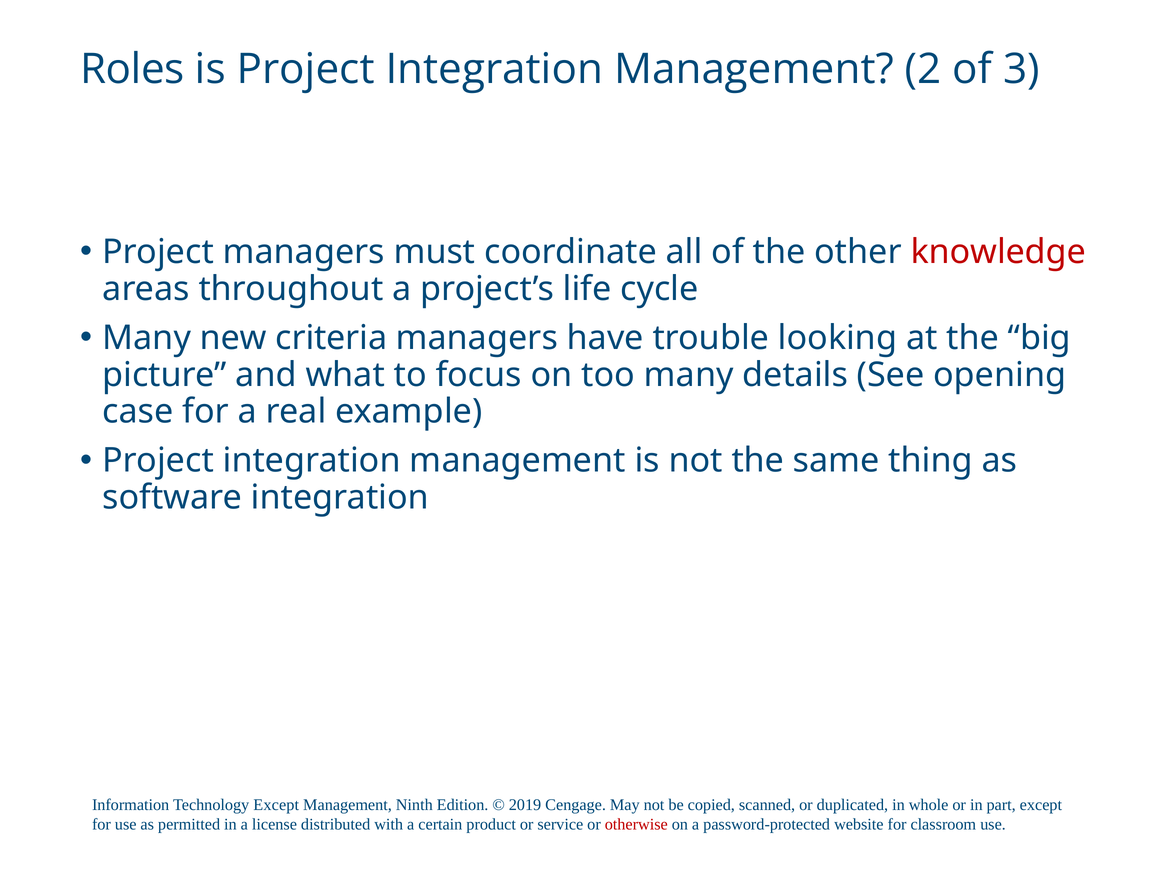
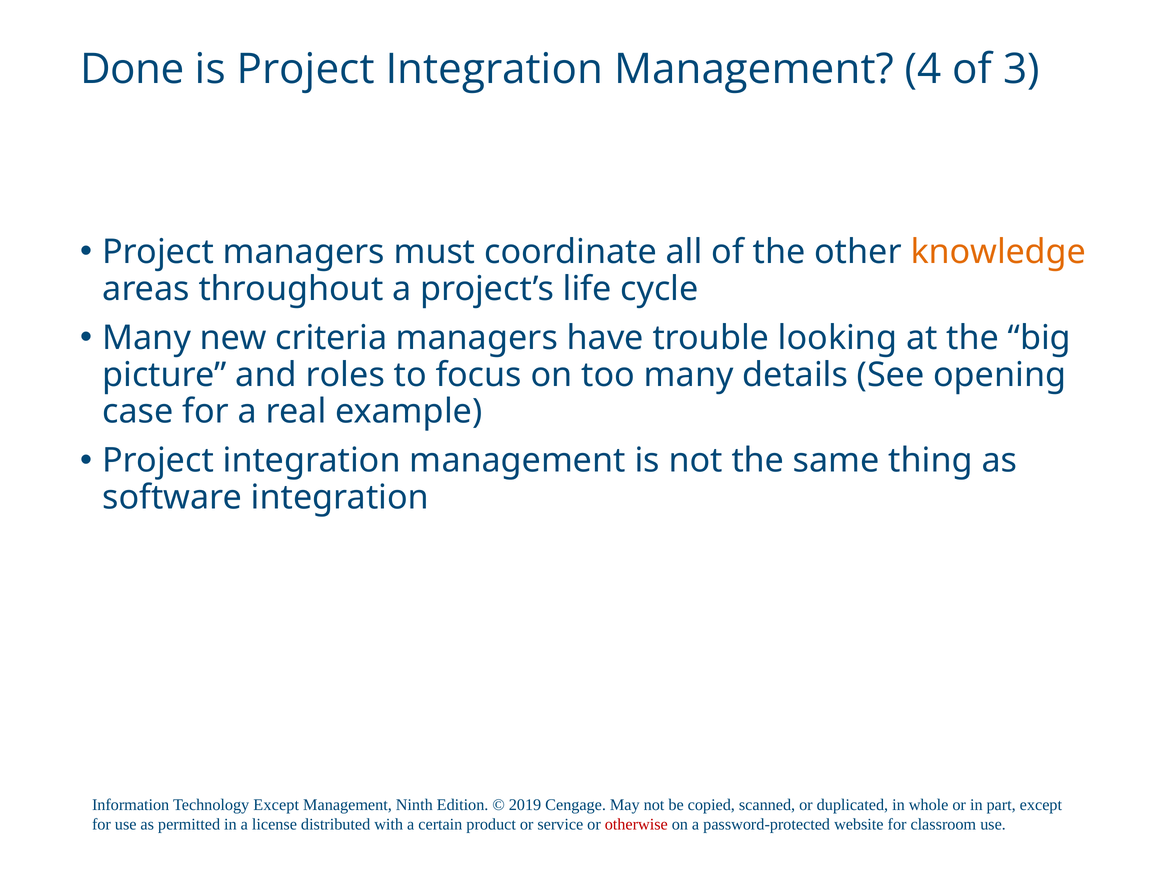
Roles: Roles -> Done
2: 2 -> 4
knowledge colour: red -> orange
what: what -> roles
